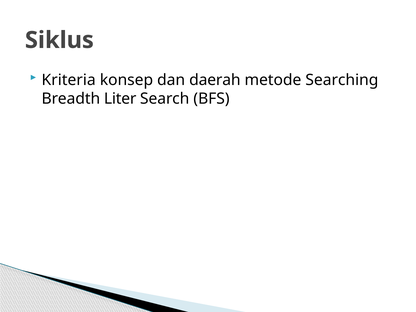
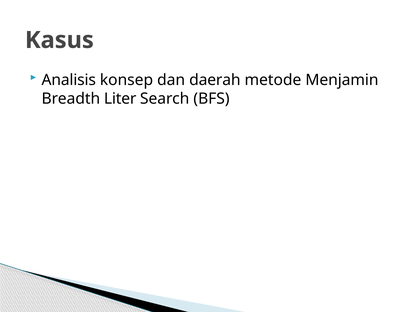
Siklus: Siklus -> Kasus
Kriteria: Kriteria -> Analisis
Searching: Searching -> Menjamin
